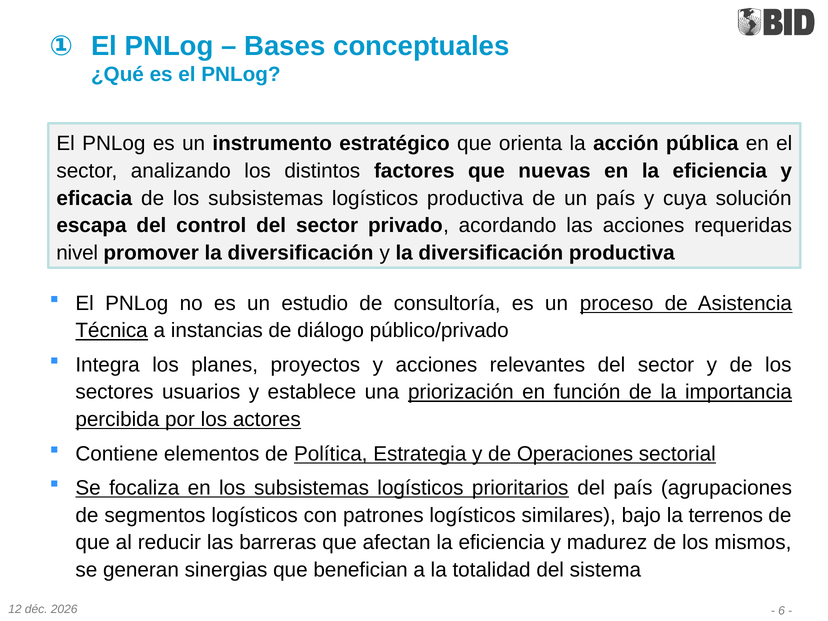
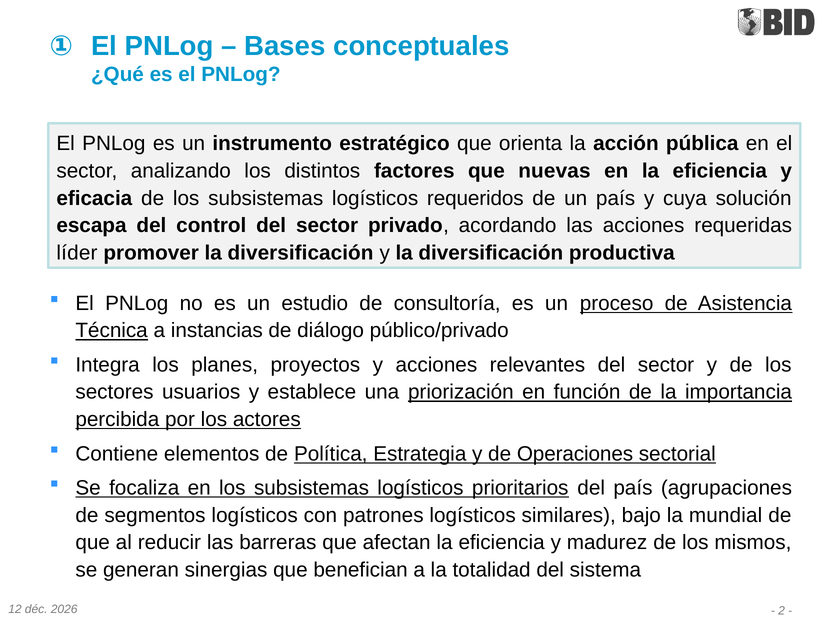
logísticos productiva: productiva -> requeridos
nivel: nivel -> líder
terrenos: terrenos -> mundial
6: 6 -> 2
